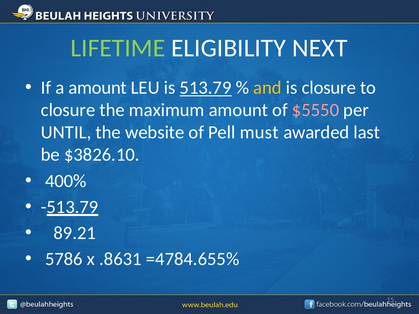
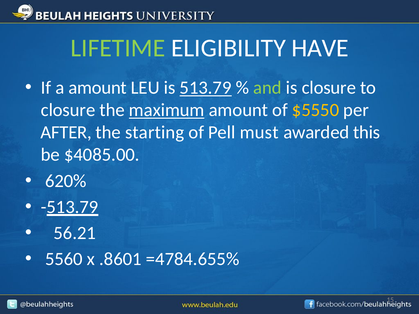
NEXT: NEXT -> HAVE
and colour: yellow -> light green
maximum underline: none -> present
$5550 colour: pink -> yellow
UNTIL: UNTIL -> AFTER
website: website -> starting
last: last -> this
$3826.10: $3826.10 -> $4085.00
400%: 400% -> 620%
89.21: 89.21 -> 56.21
5786: 5786 -> 5560
.8631: .8631 -> .8601
